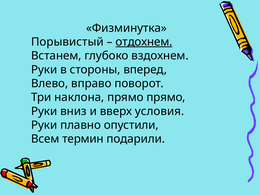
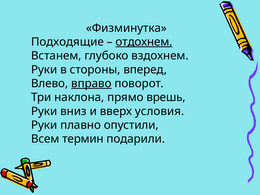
Порывистый: Порывистый -> Подходящие
вправо underline: none -> present
прямо прямо: прямо -> врешь
